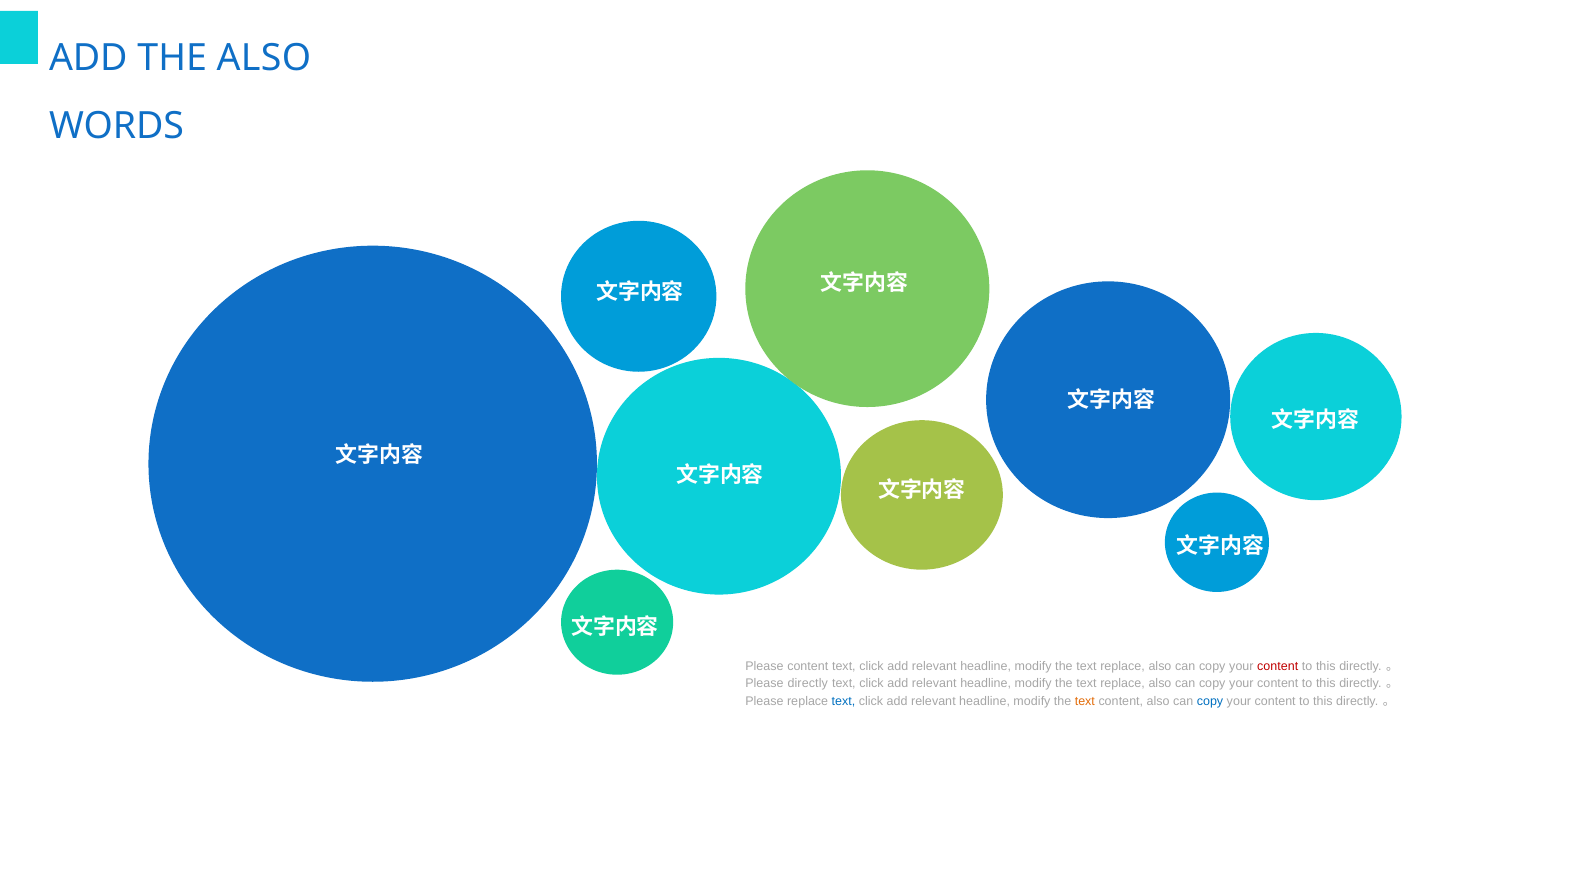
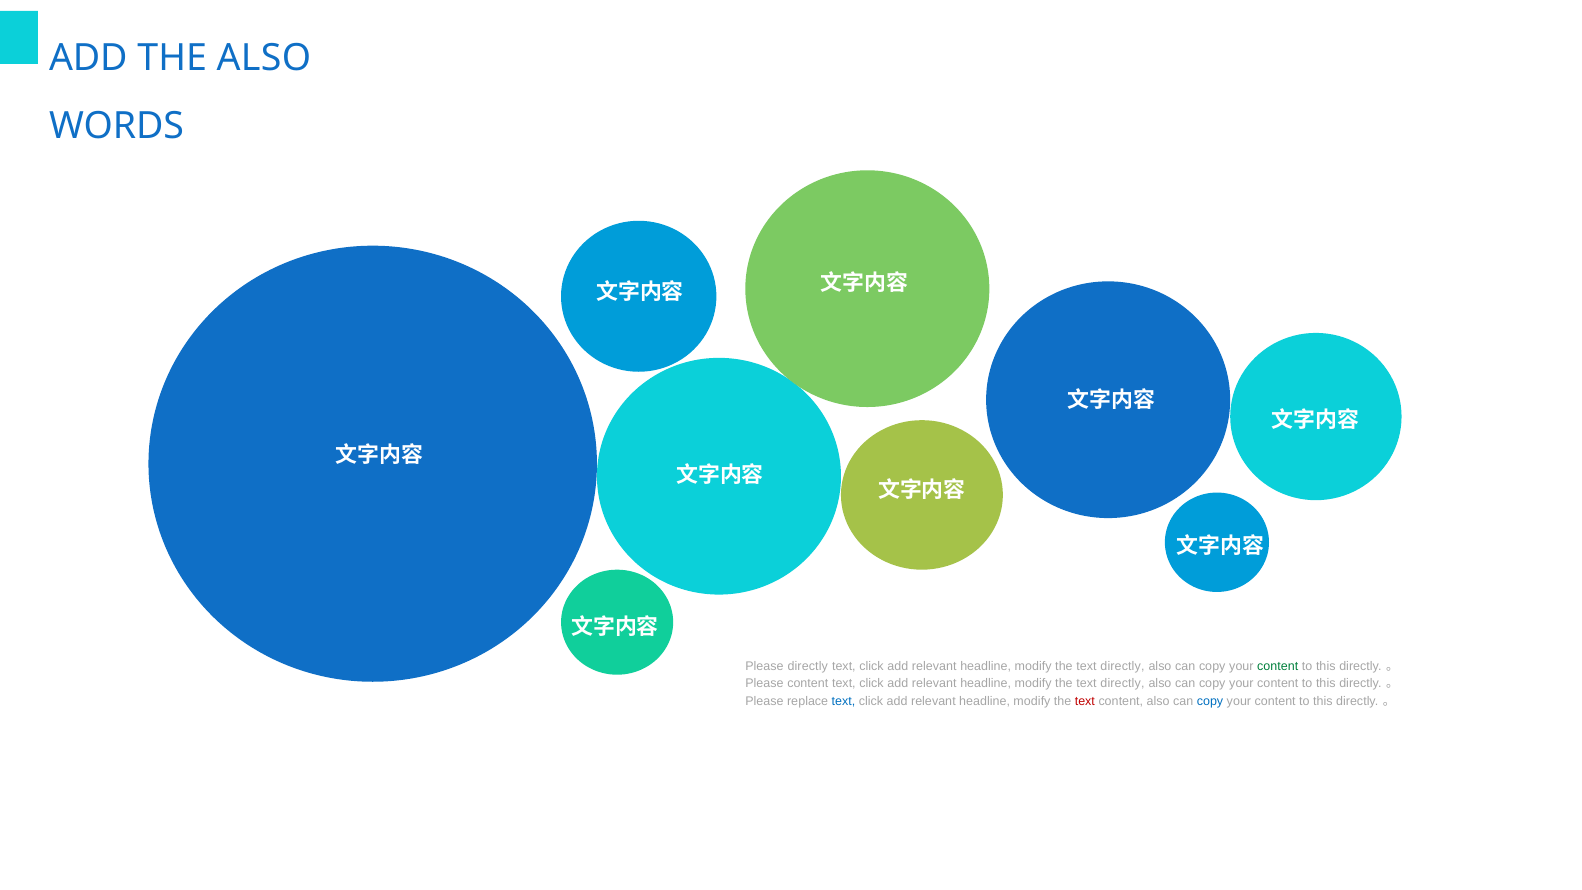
Please content: content -> directly
replace at (1123, 666): replace -> directly
content at (1278, 666) colour: red -> green
Please directly: directly -> content
replace at (1123, 684): replace -> directly
text at (1085, 702) colour: orange -> red
